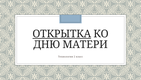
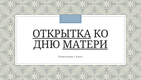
МАТЕРИ underline: none -> present
